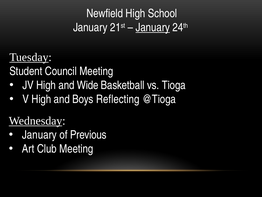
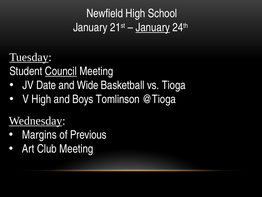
Council underline: none -> present
JV High: High -> Date
Reflecting: Reflecting -> Tomlinson
January at (39, 134): January -> Margins
